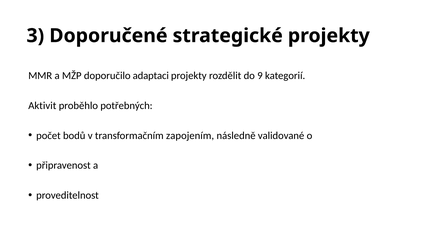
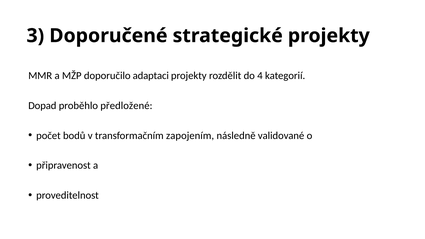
9: 9 -> 4
Aktivit: Aktivit -> Dopad
potřebných: potřebných -> předložené
